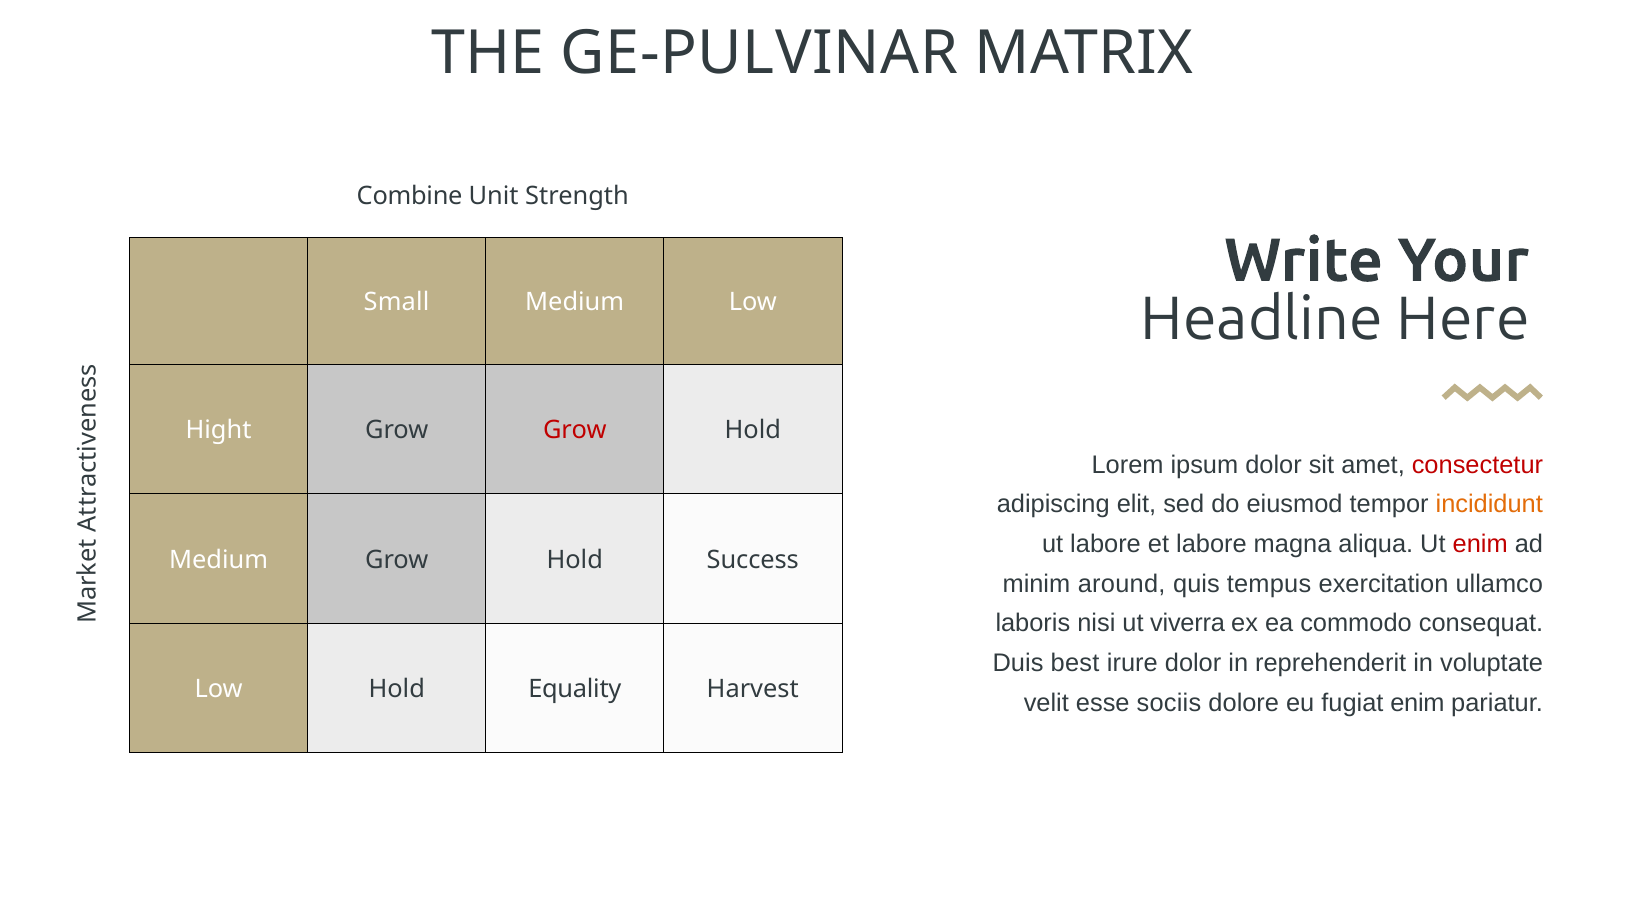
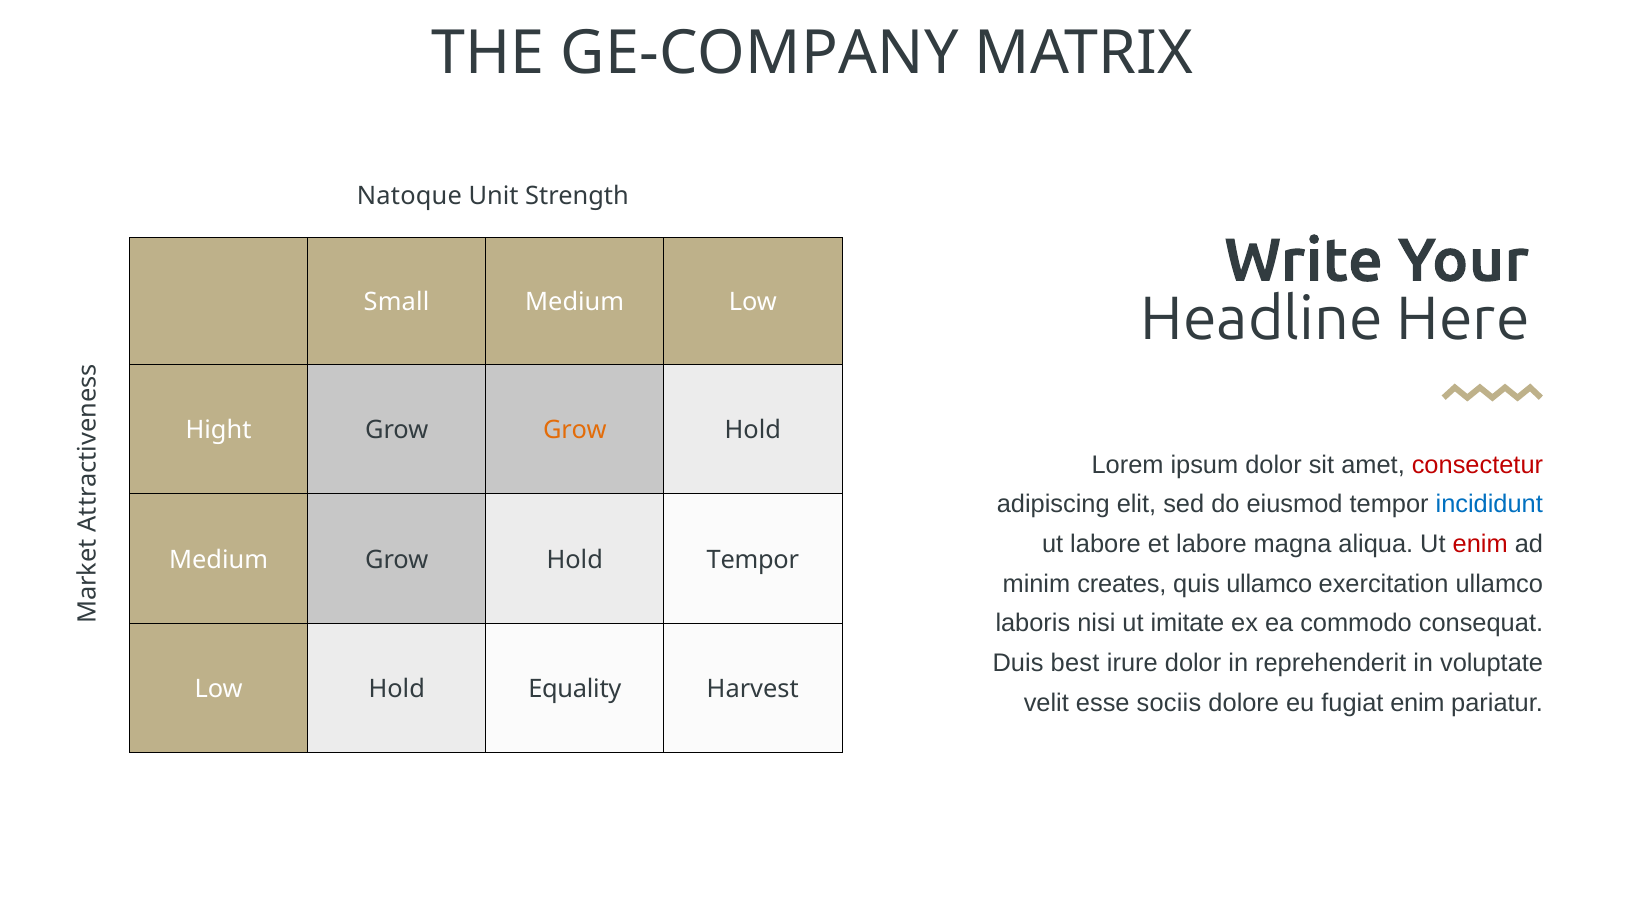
GE-PULVINAR: GE-PULVINAR -> GE-COMPANY
Combine: Combine -> Natoque
Grow at (575, 430) colour: red -> orange
incididunt colour: orange -> blue
Hold Success: Success -> Tempor
around: around -> creates
quis tempus: tempus -> ullamco
viverra: viverra -> imitate
